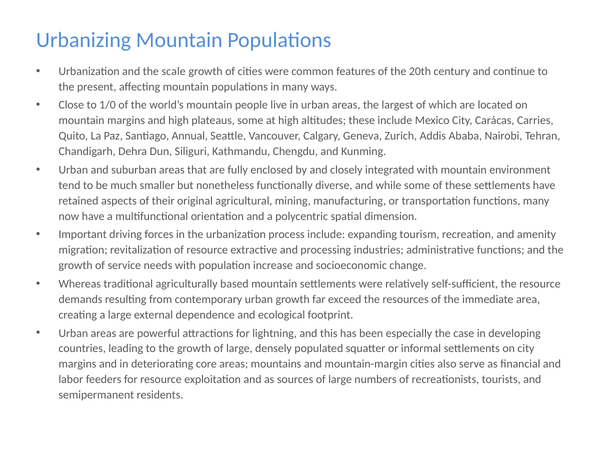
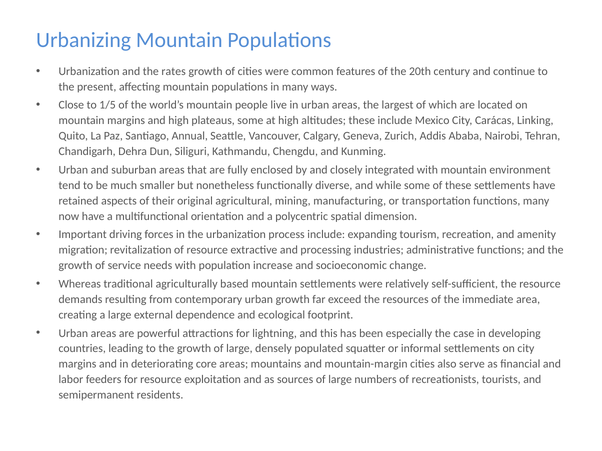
scale: scale -> rates
1/0: 1/0 -> 1/5
Carries: Carries -> Linking
